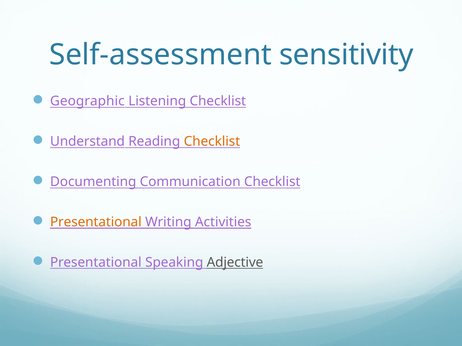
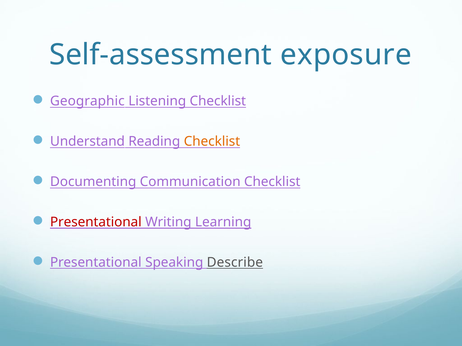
sensitivity: sensitivity -> exposure
Presentational at (96, 222) colour: orange -> red
Activities: Activities -> Learning
Adjective: Adjective -> Describe
